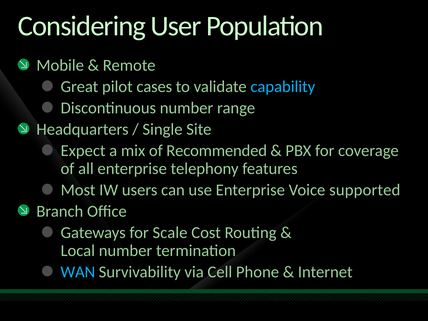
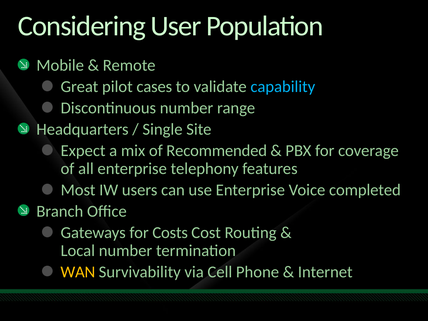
supported: supported -> completed
Scale: Scale -> Costs
WAN colour: light blue -> yellow
